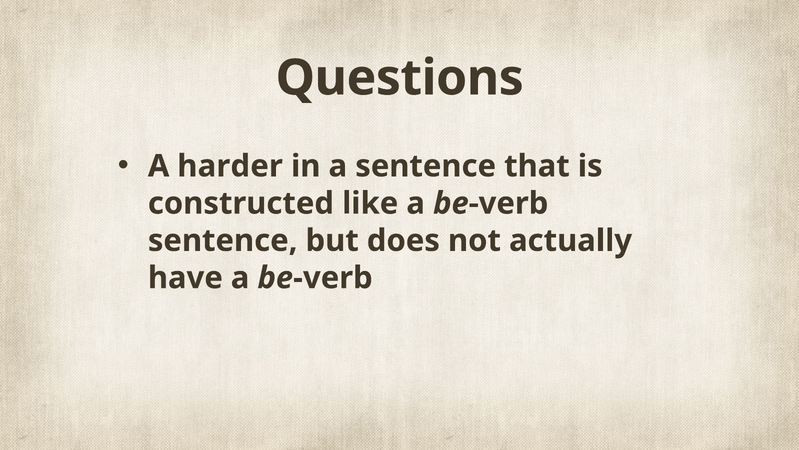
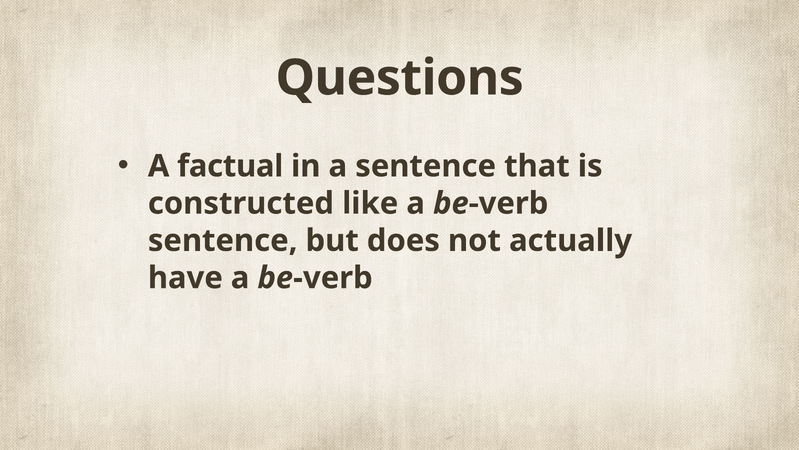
harder: harder -> factual
